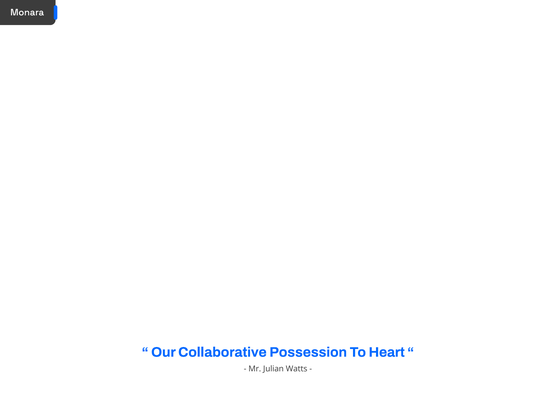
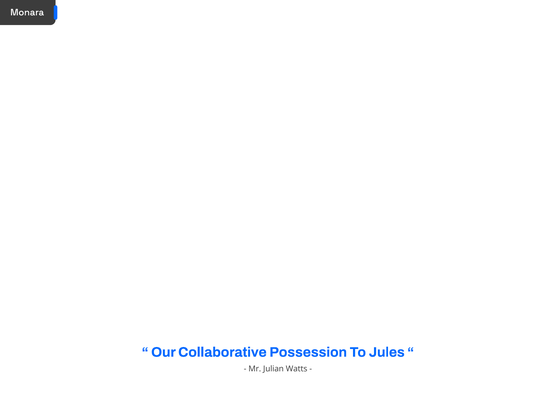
Heart: Heart -> Jules
